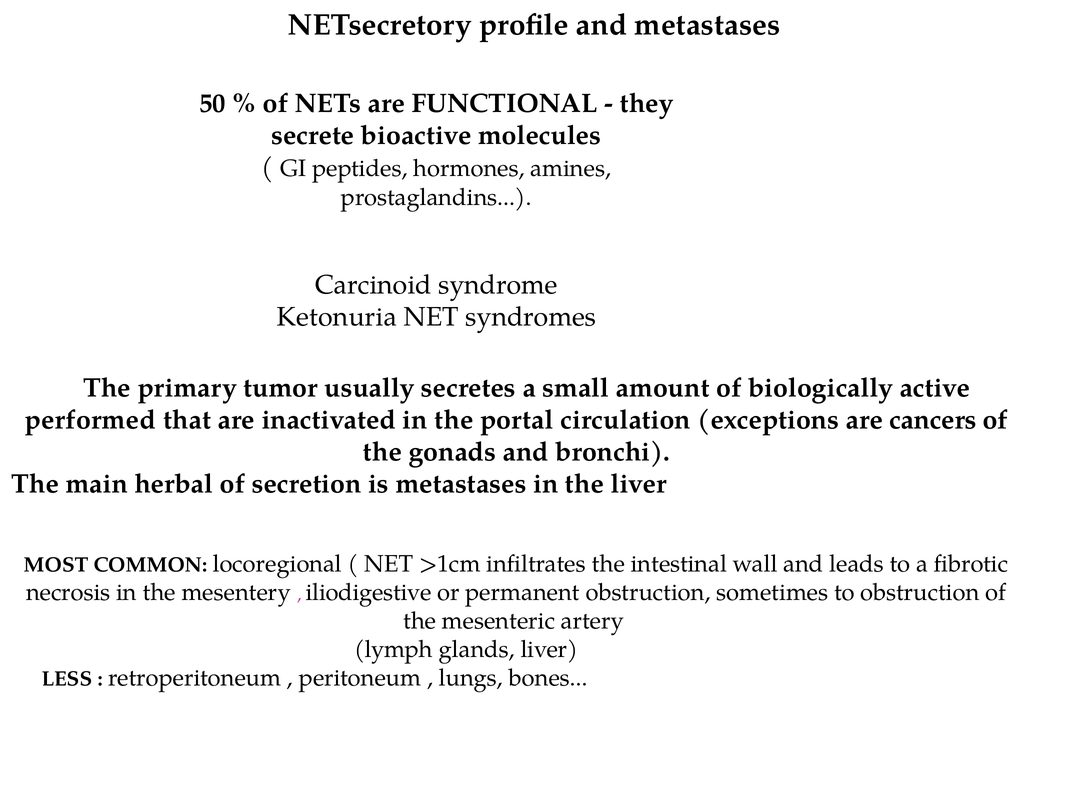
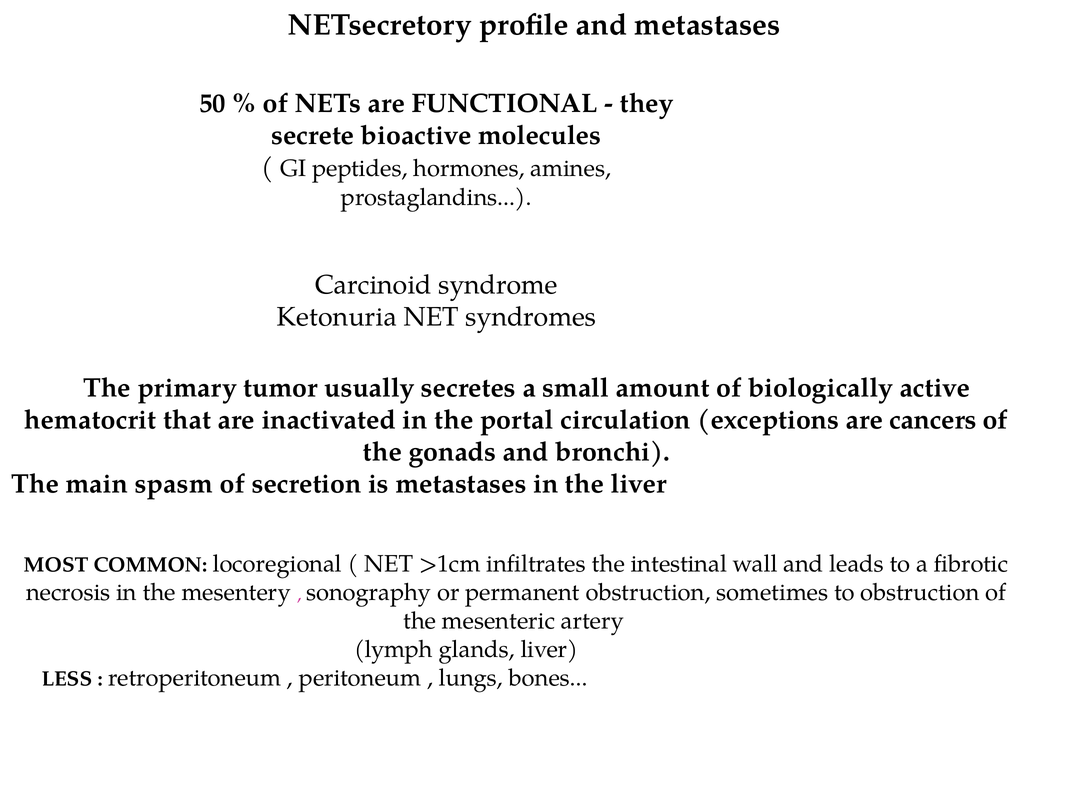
performed: performed -> hematocrit
herbal: herbal -> spasm
iliodigestive: iliodigestive -> sonography
